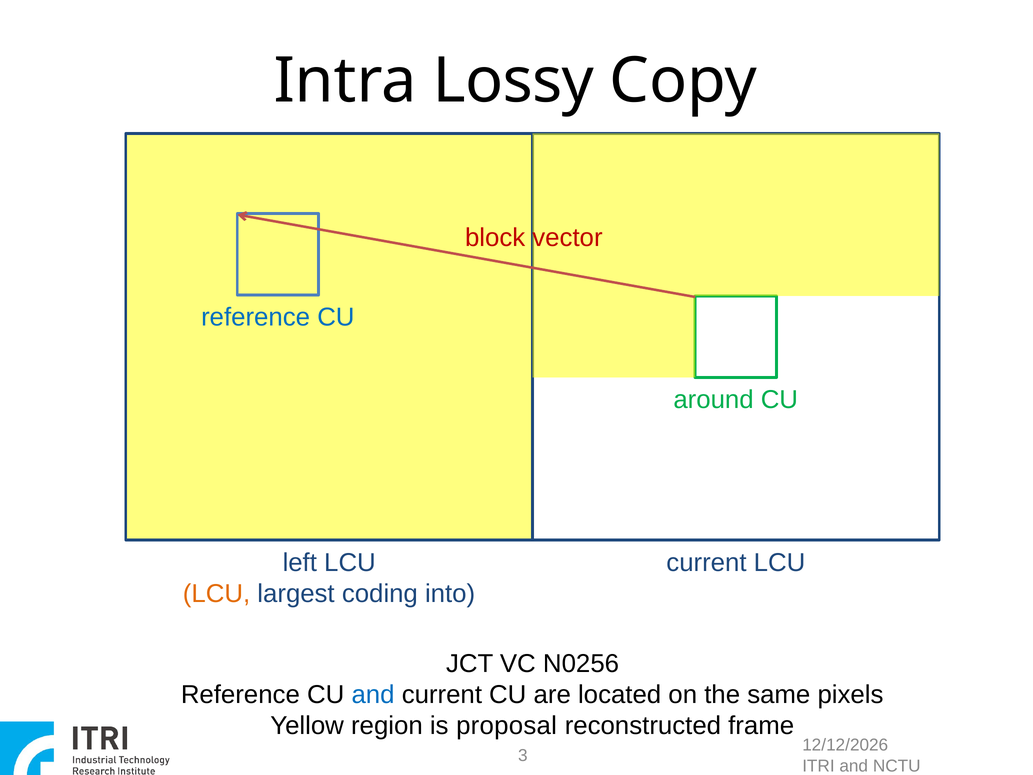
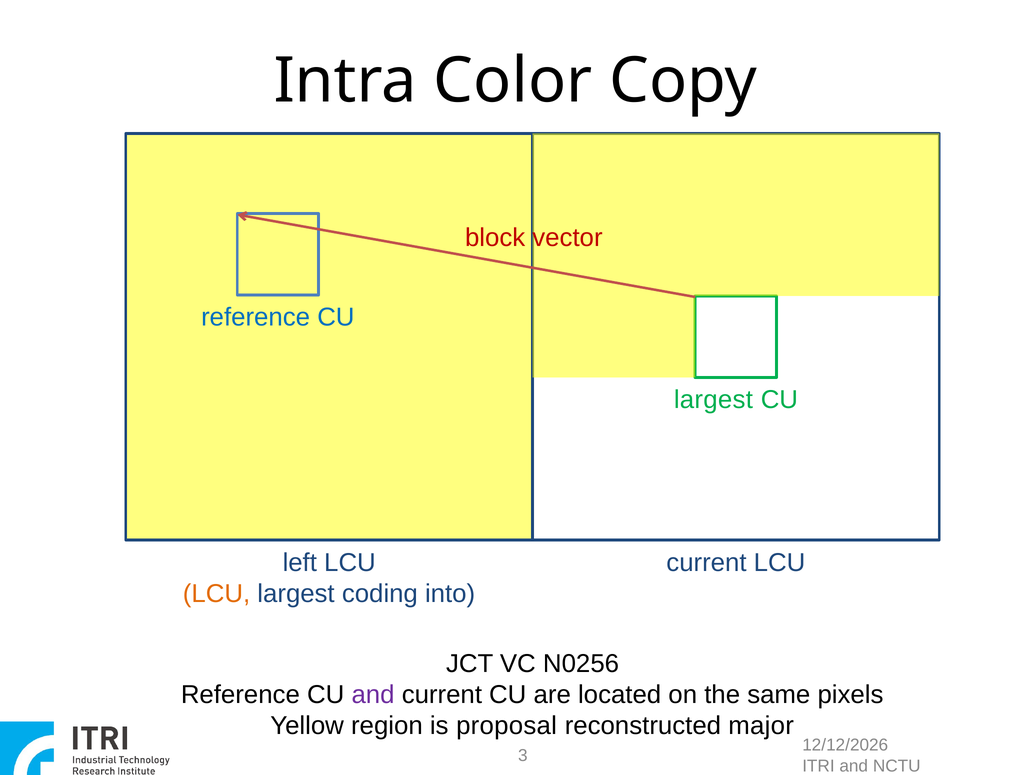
Lossy: Lossy -> Color
around at (714, 400): around -> largest
and at (373, 695) colour: blue -> purple
frame: frame -> major
